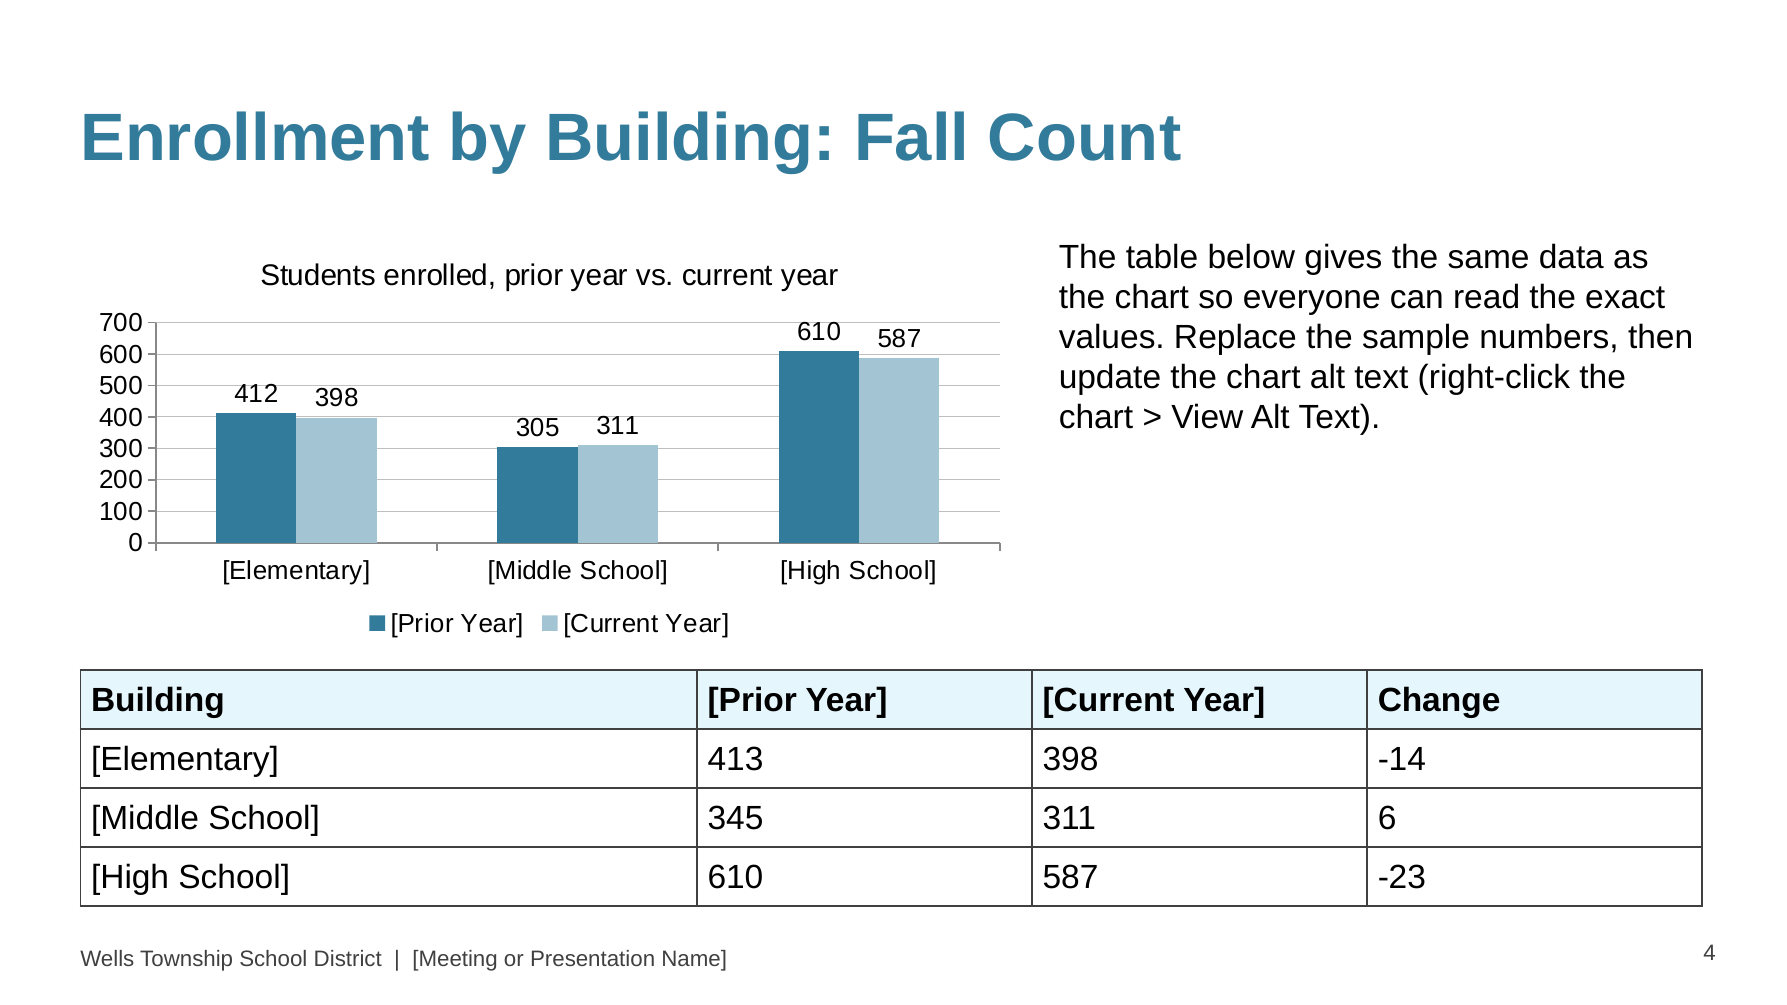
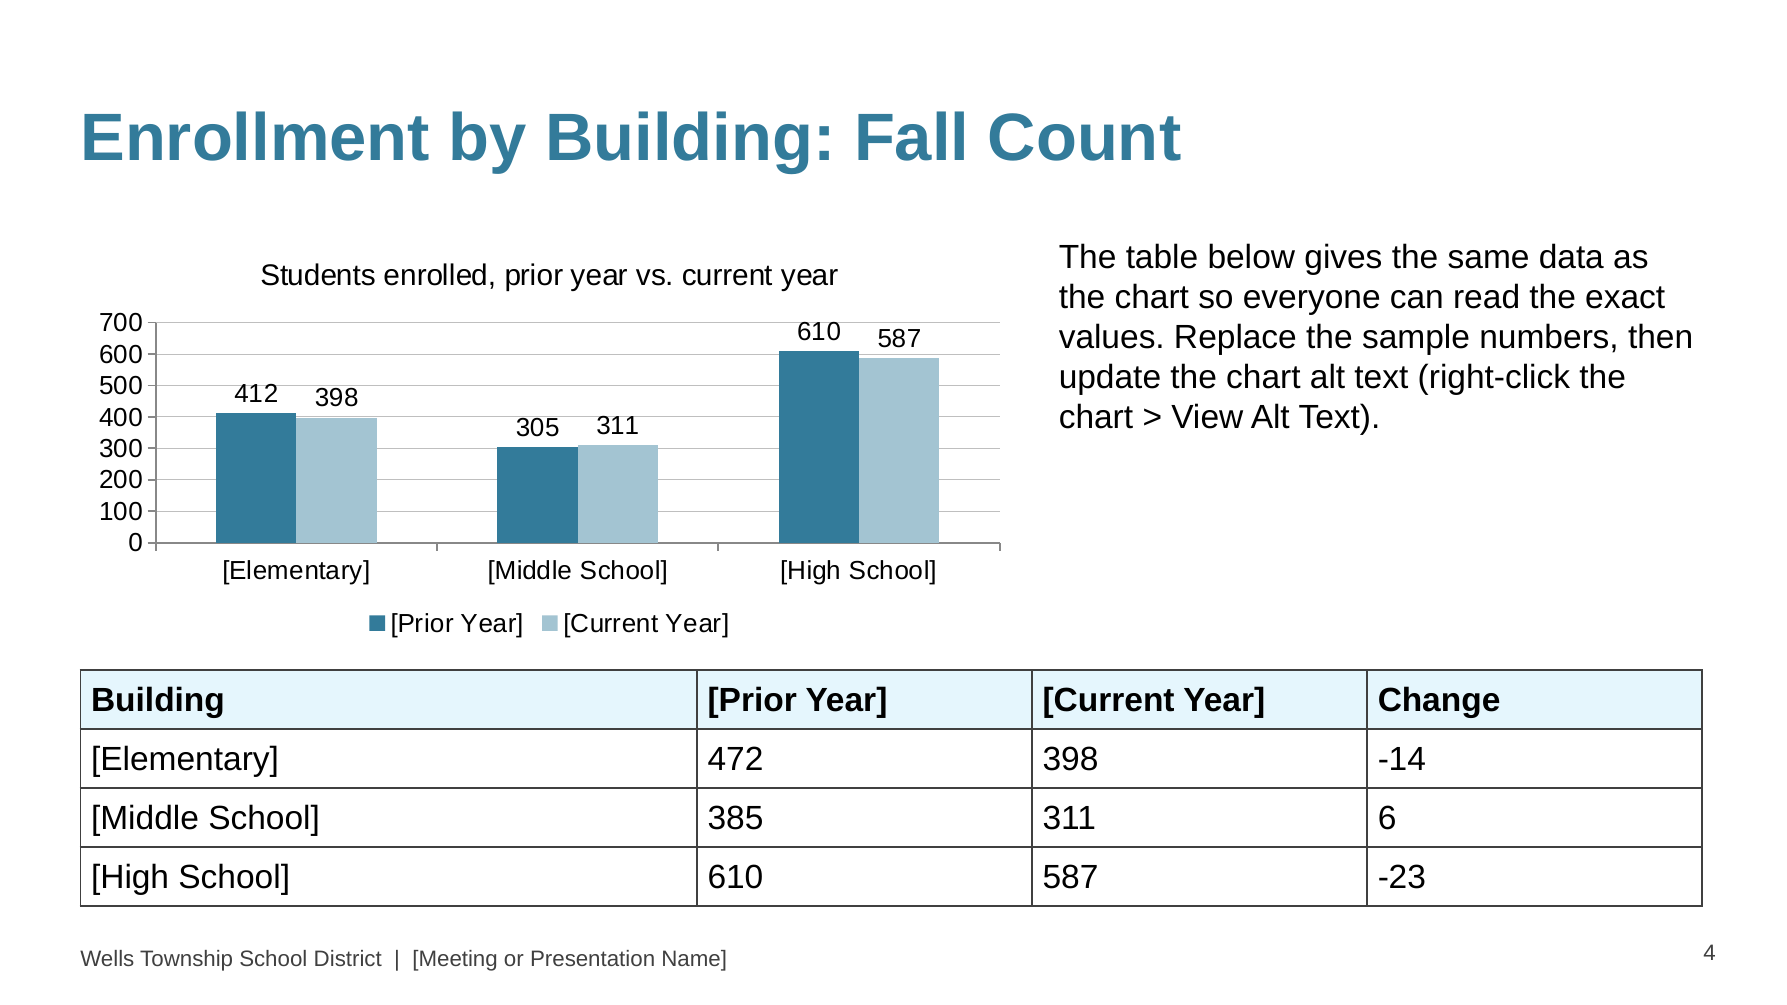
413: 413 -> 472
345: 345 -> 385
